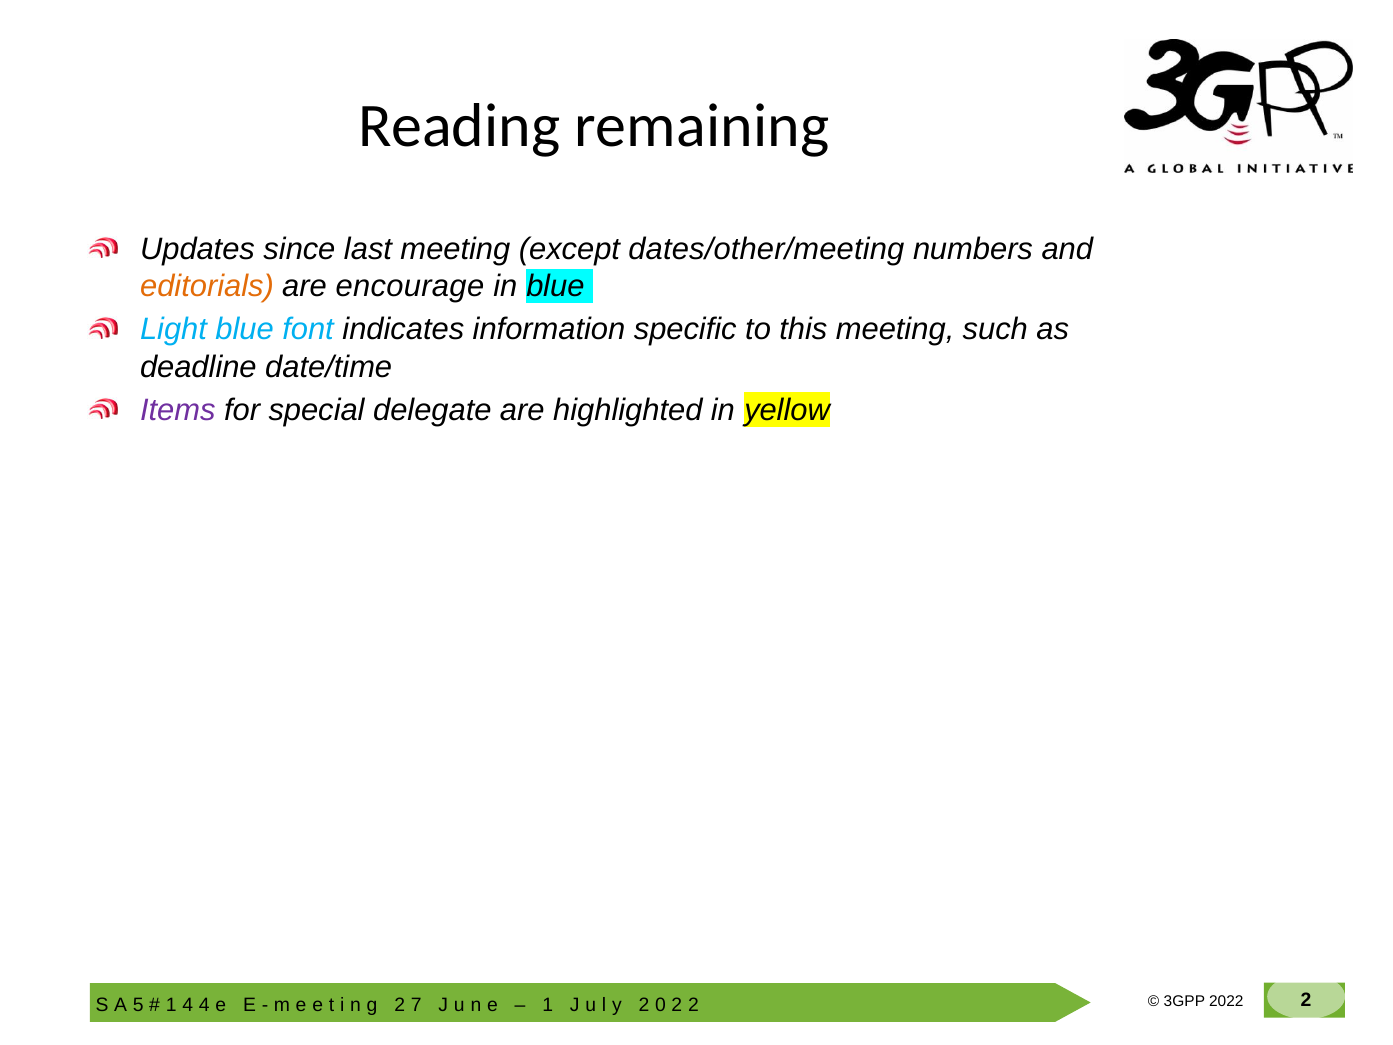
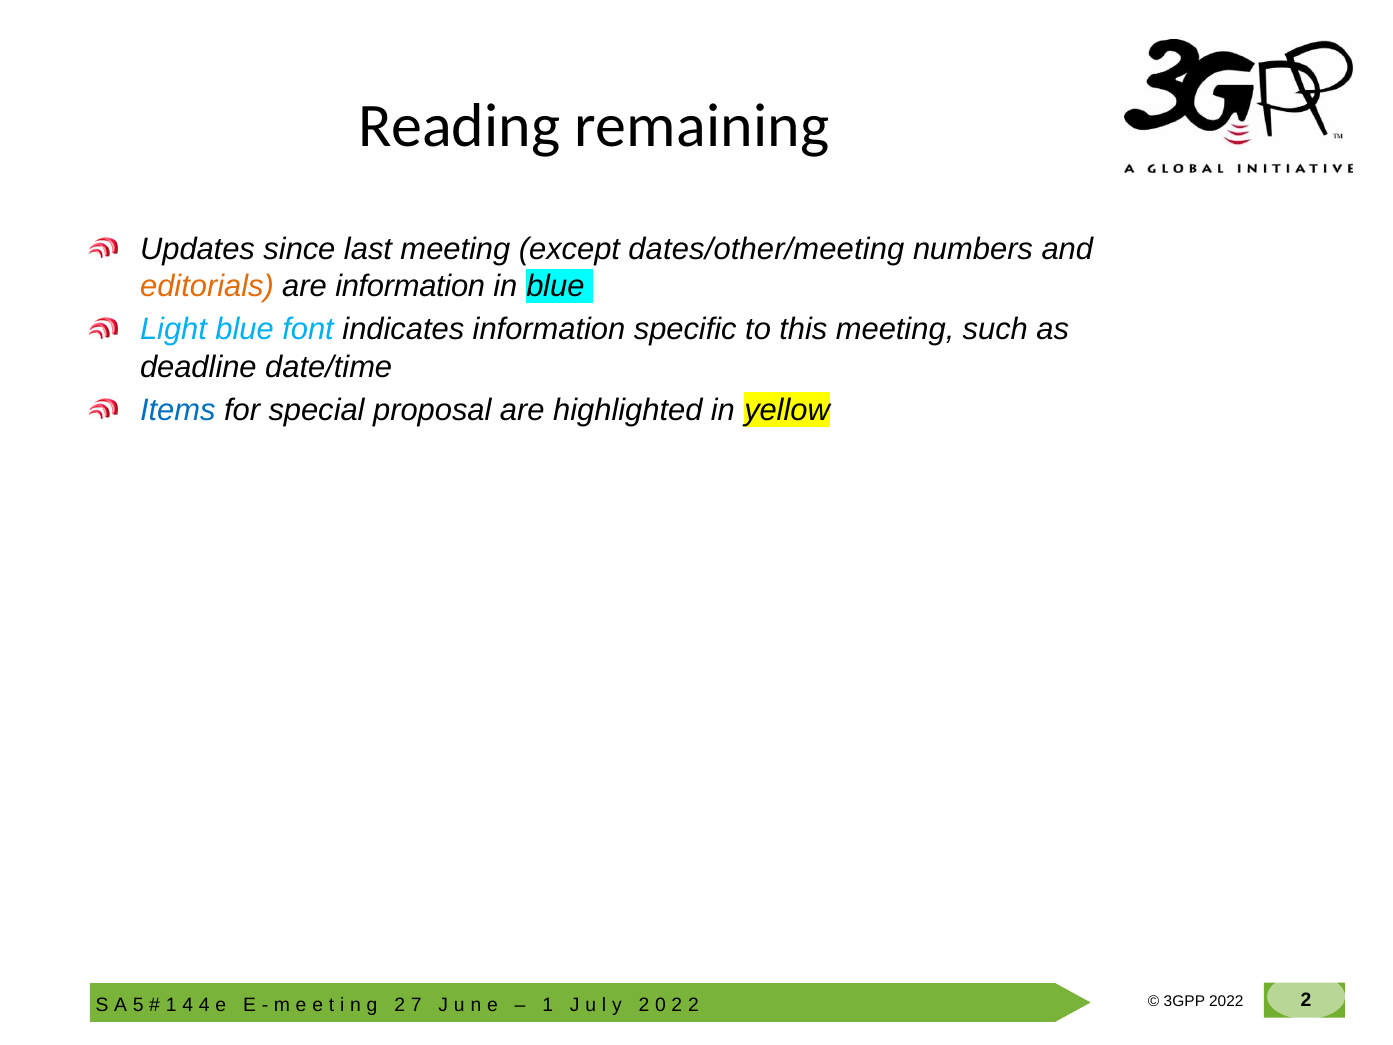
are encourage: encourage -> information
Items colour: purple -> blue
delegate: delegate -> proposal
